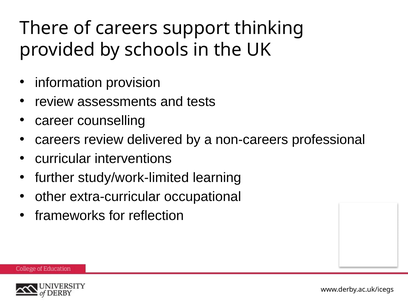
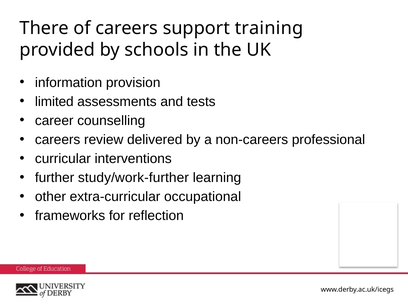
thinking: thinking -> training
review at (54, 102): review -> limited
study/work-limited: study/work-limited -> study/work-further
